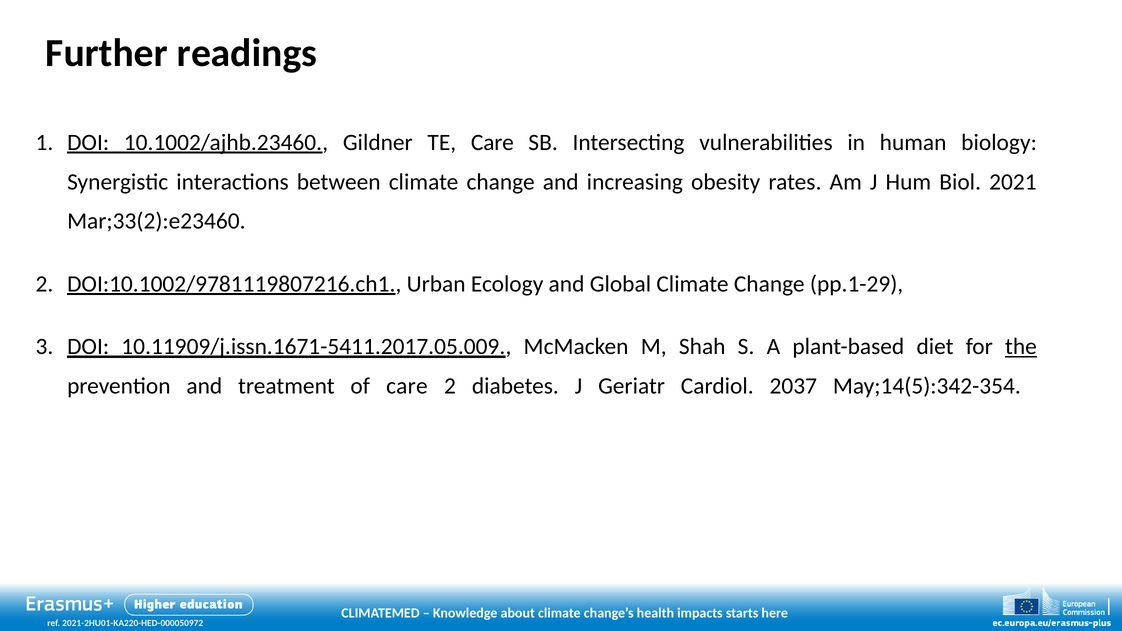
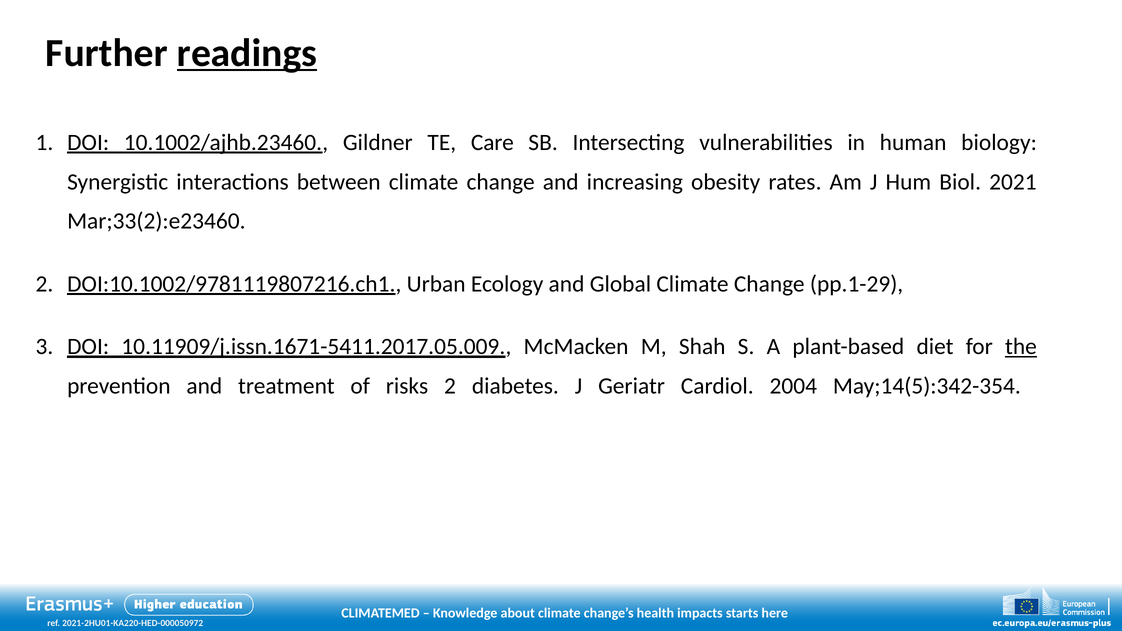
readings underline: none -> present
of care: care -> risks
2037: 2037 -> 2004
